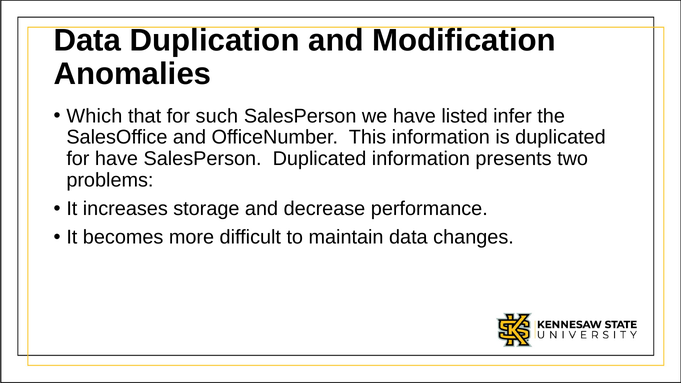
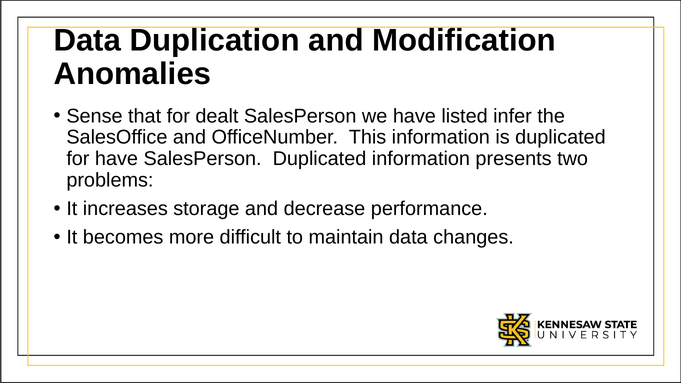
Which: Which -> Sense
such: such -> dealt
